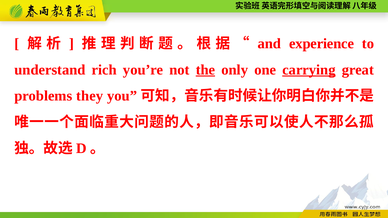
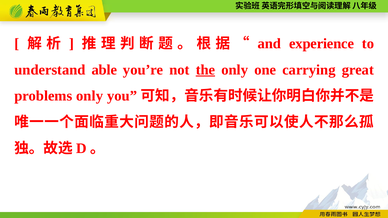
rich: rich -> able
carrying underline: present -> none
problems they: they -> only
